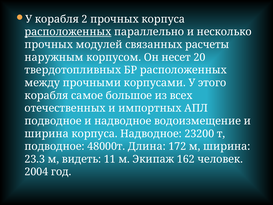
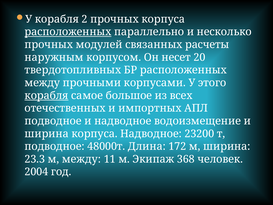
корабля at (46, 95) underline: none -> present
м видеть: видеть -> между
162: 162 -> 368
